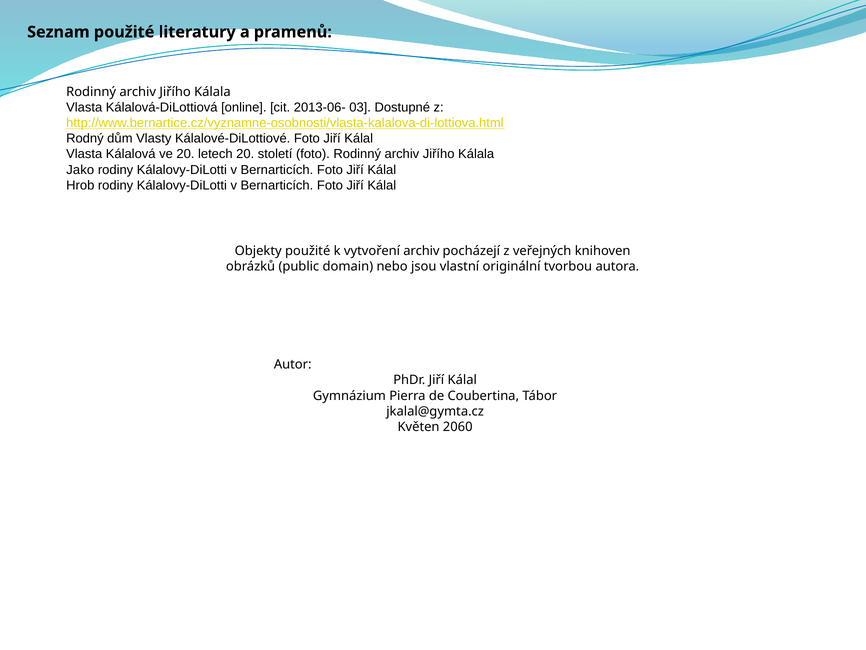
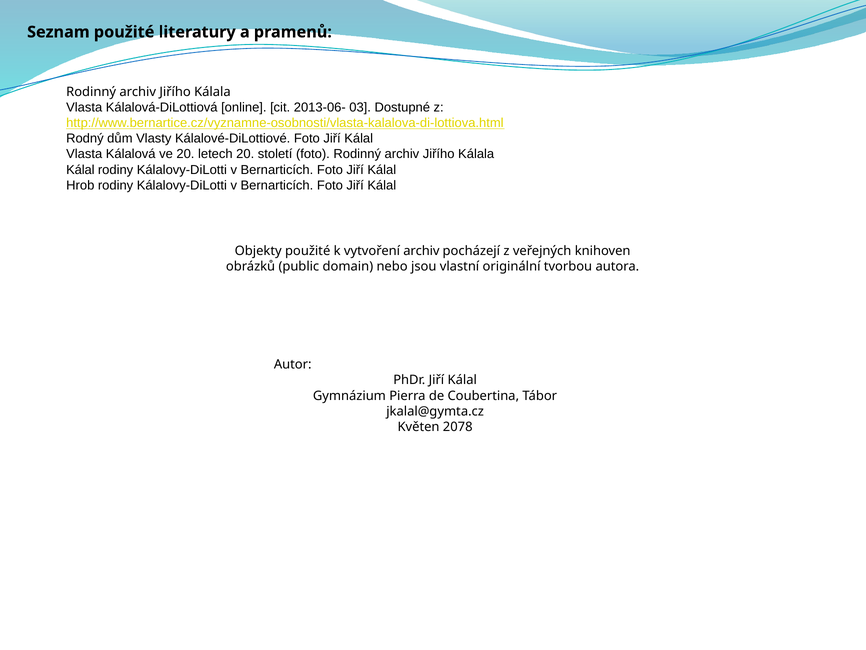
Jako at (80, 170): Jako -> Kálal
2060: 2060 -> 2078
